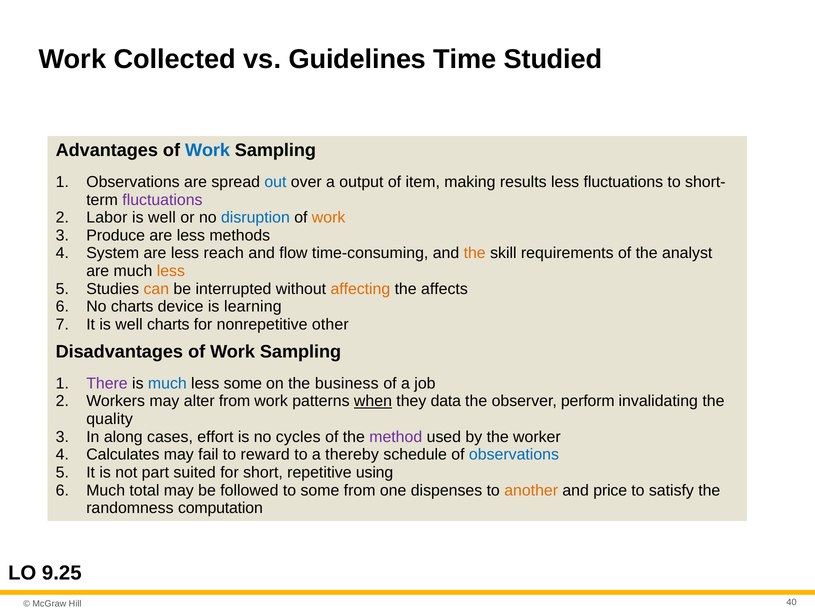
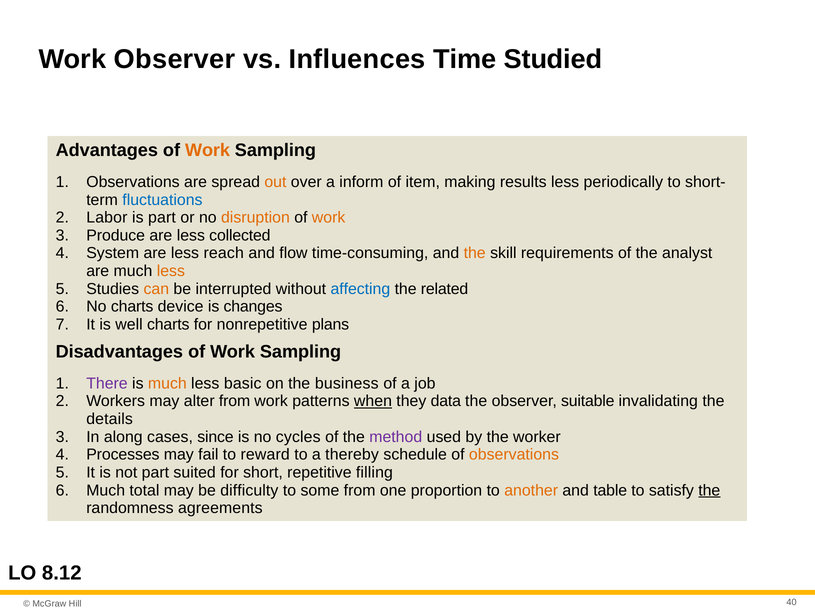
Work Collected: Collected -> Observer
Guidelines: Guidelines -> Influences
Work at (207, 150) colour: blue -> orange
out colour: blue -> orange
output: output -> inform
less fluctuations: fluctuations -> periodically
fluctuations at (162, 200) colour: purple -> blue
well at (162, 218): well -> part
disruption colour: blue -> orange
methods: methods -> collected
affecting colour: orange -> blue
affects: affects -> related
learning: learning -> changes
other: other -> plans
much at (167, 384) colour: blue -> orange
less some: some -> basic
perform: perform -> suitable
quality: quality -> details
effort: effort -> since
Calculates: Calculates -> Processes
observations at (514, 455) colour: blue -> orange
using: using -> filling
followed: followed -> difficulty
dispenses: dispenses -> proportion
price: price -> table
the at (709, 490) underline: none -> present
computation: computation -> agreements
9.25: 9.25 -> 8.12
